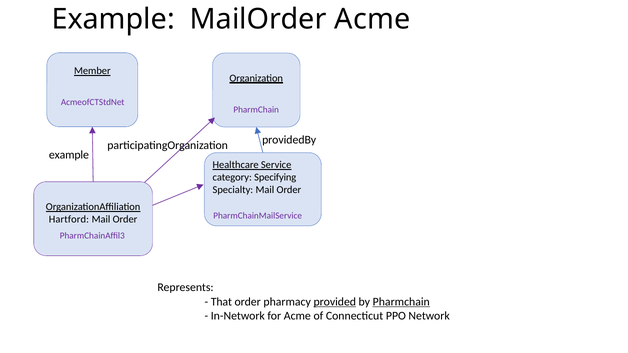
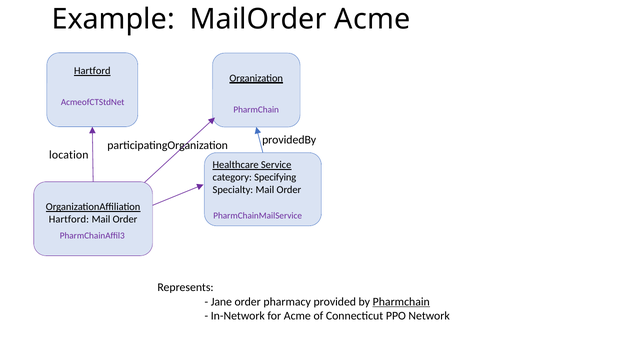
Member at (92, 71): Member -> Hartford
example at (69, 155): example -> location
That: That -> Jane
provided underline: present -> none
